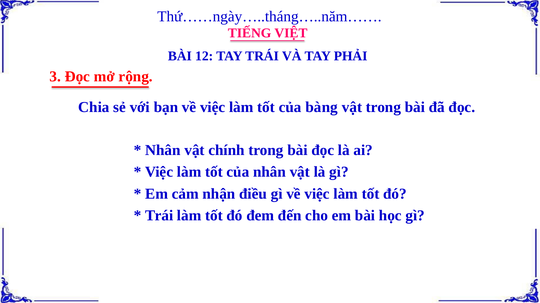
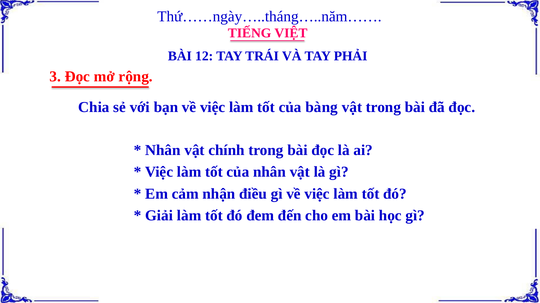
Trái at (159, 216): Trái -> Giải
